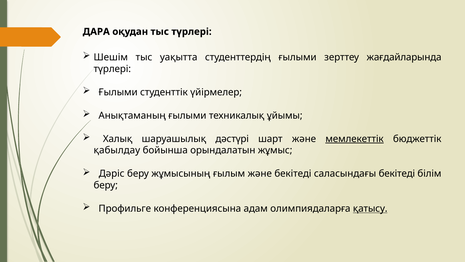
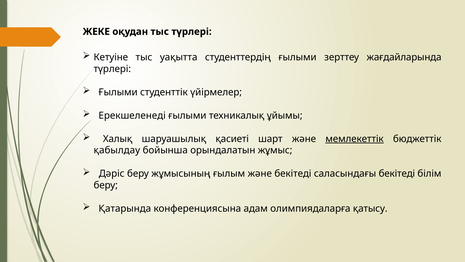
ДАРА: ДАРА -> ЖЕКЕ
Шешім: Шешім -> Кетуіне
Анықтаманың: Анықтаманың -> Ерекшеленеді
дәстүрі: дәстүрі -> қасиеті
Профильге: Профильге -> Қатарында
қатысу underline: present -> none
